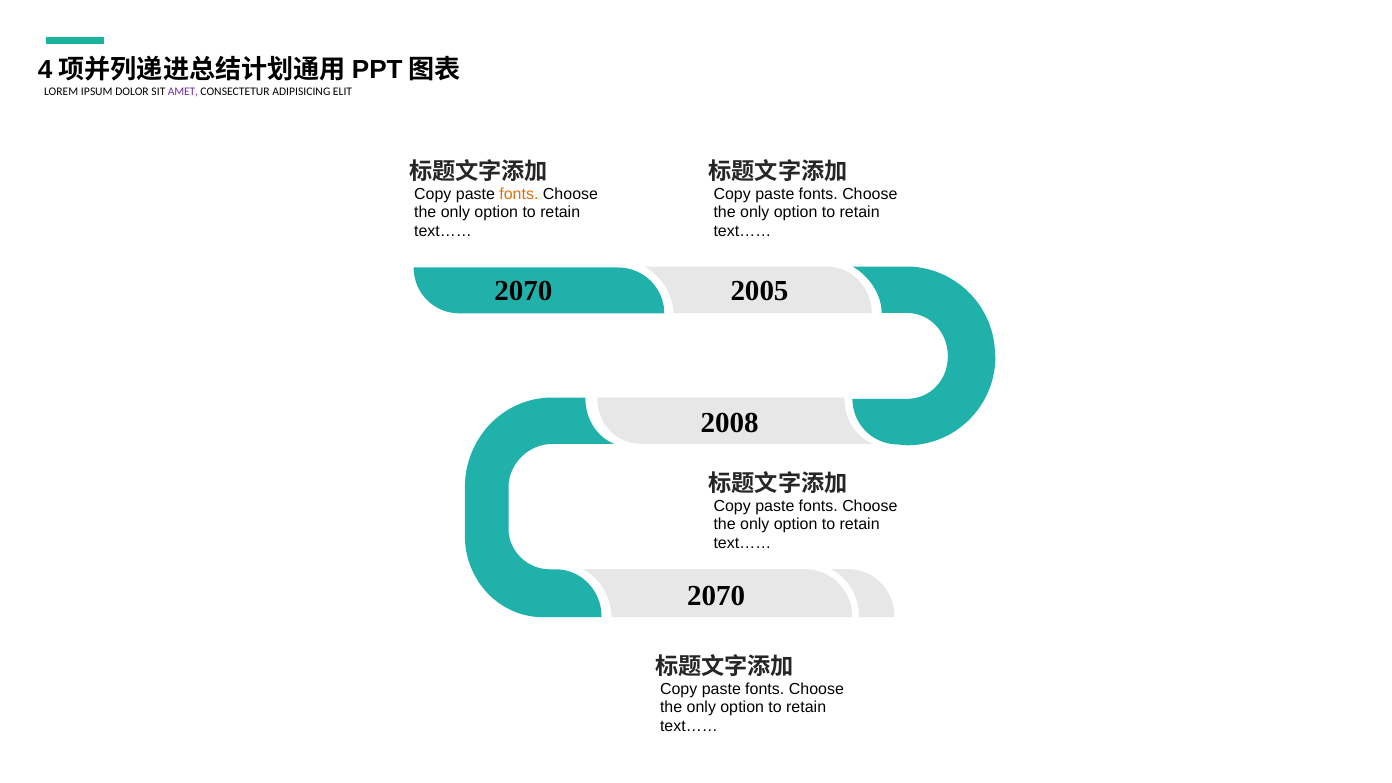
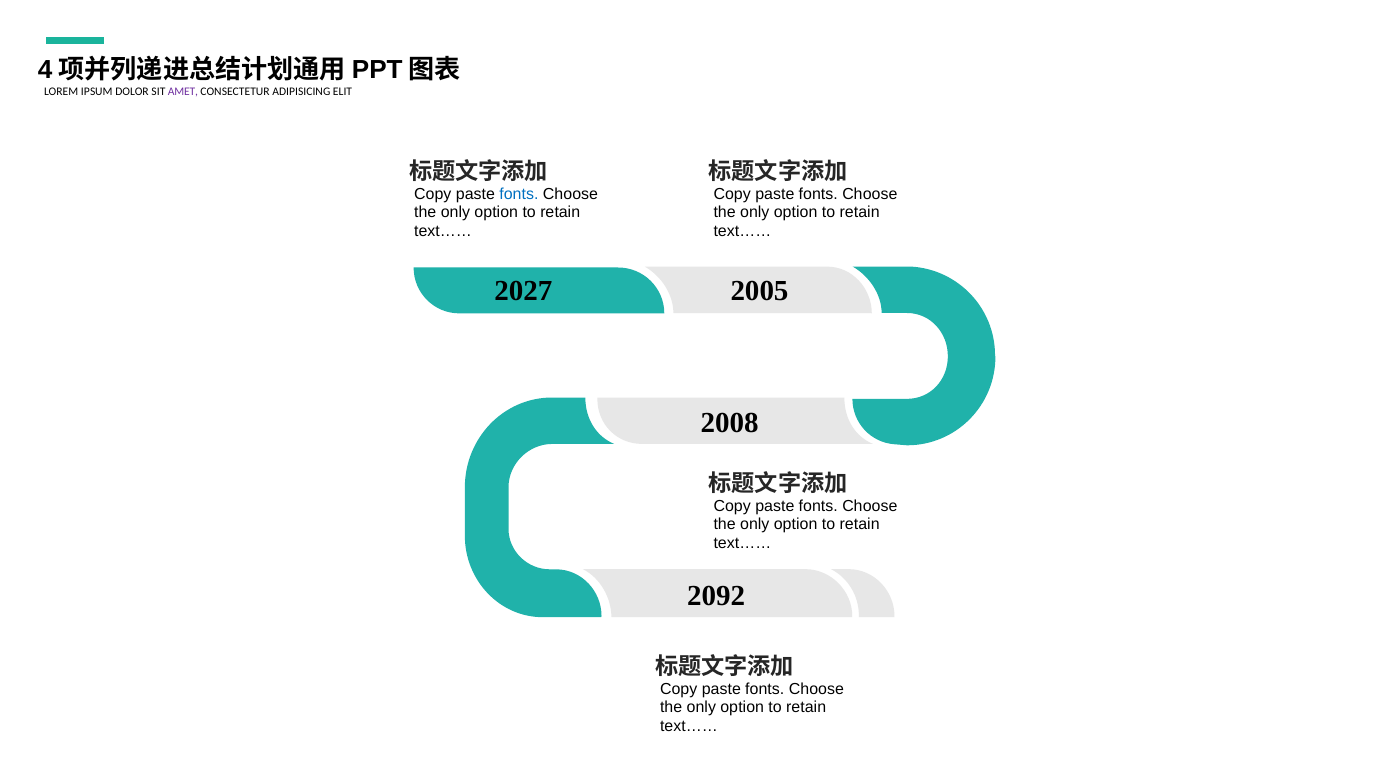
fonts at (519, 194) colour: orange -> blue
2070 at (523, 290): 2070 -> 2027
2070 at (716, 596): 2070 -> 2092
